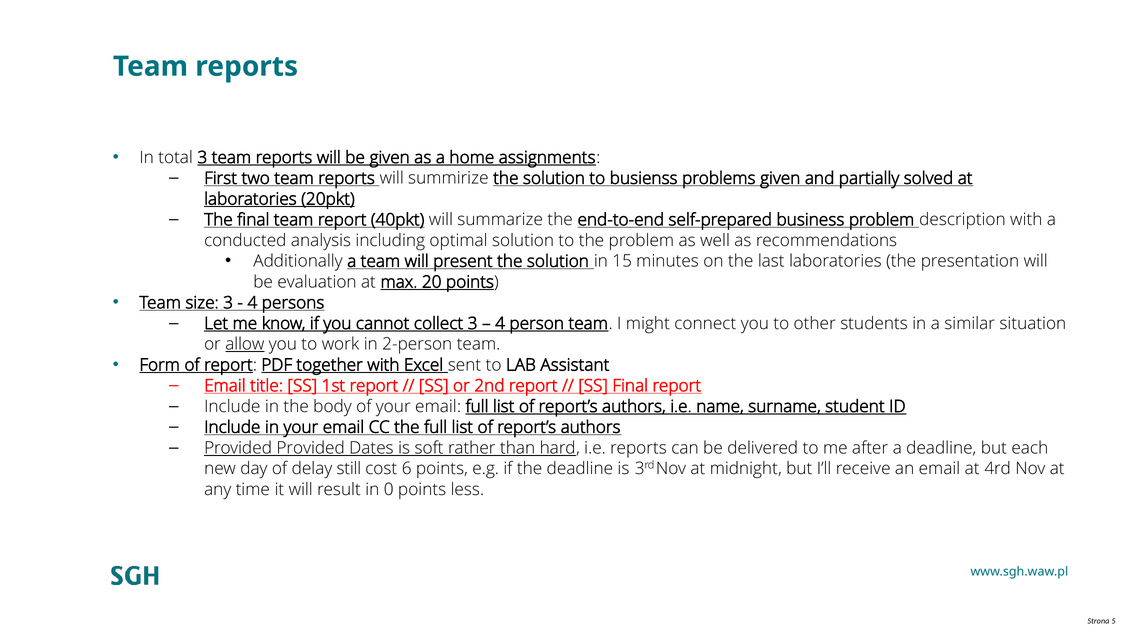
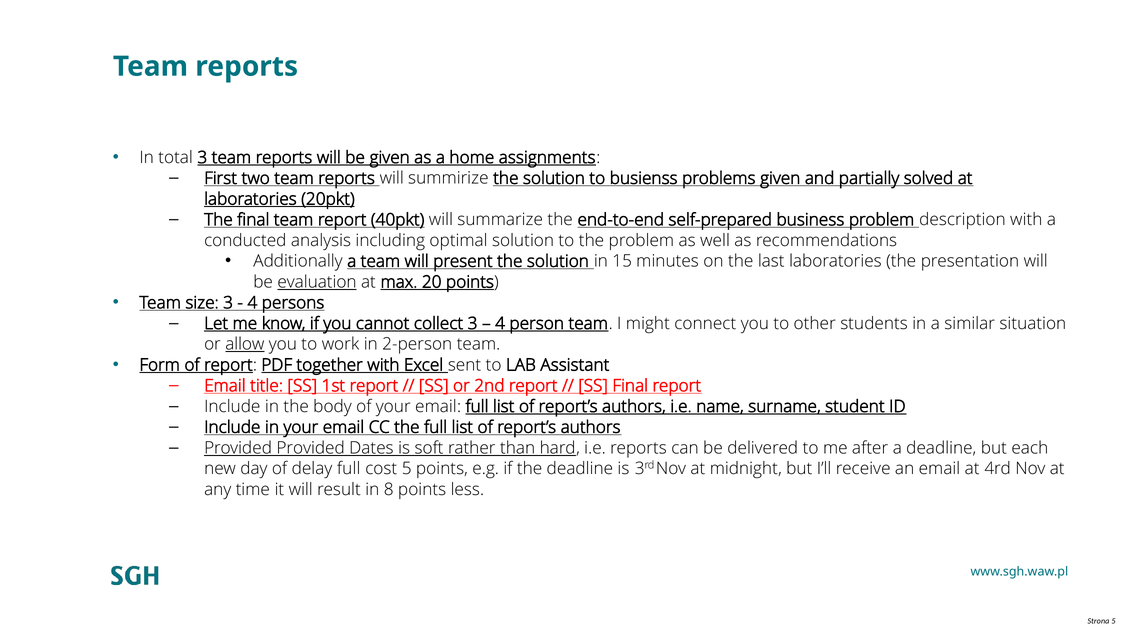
evaluation underline: none -> present
delay still: still -> full
cost 6: 6 -> 5
0: 0 -> 8
